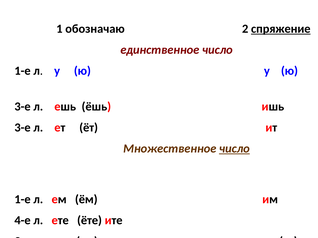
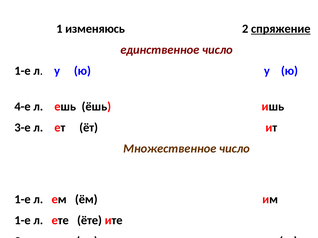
обозначаю: обозначаю -> изменяюсь
3-е at (23, 107): 3-е -> 4-е
число at (234, 149) underline: present -> none
4-е at (23, 221): 4-е -> 1-е
